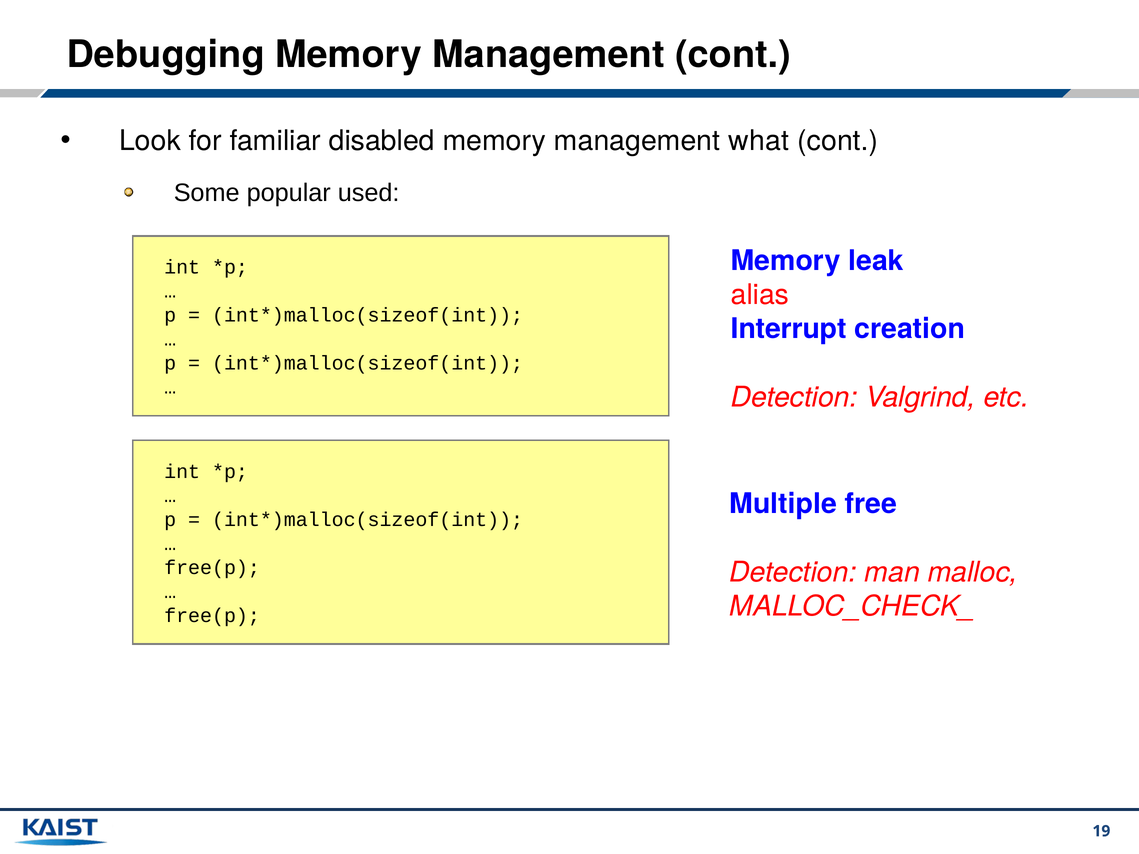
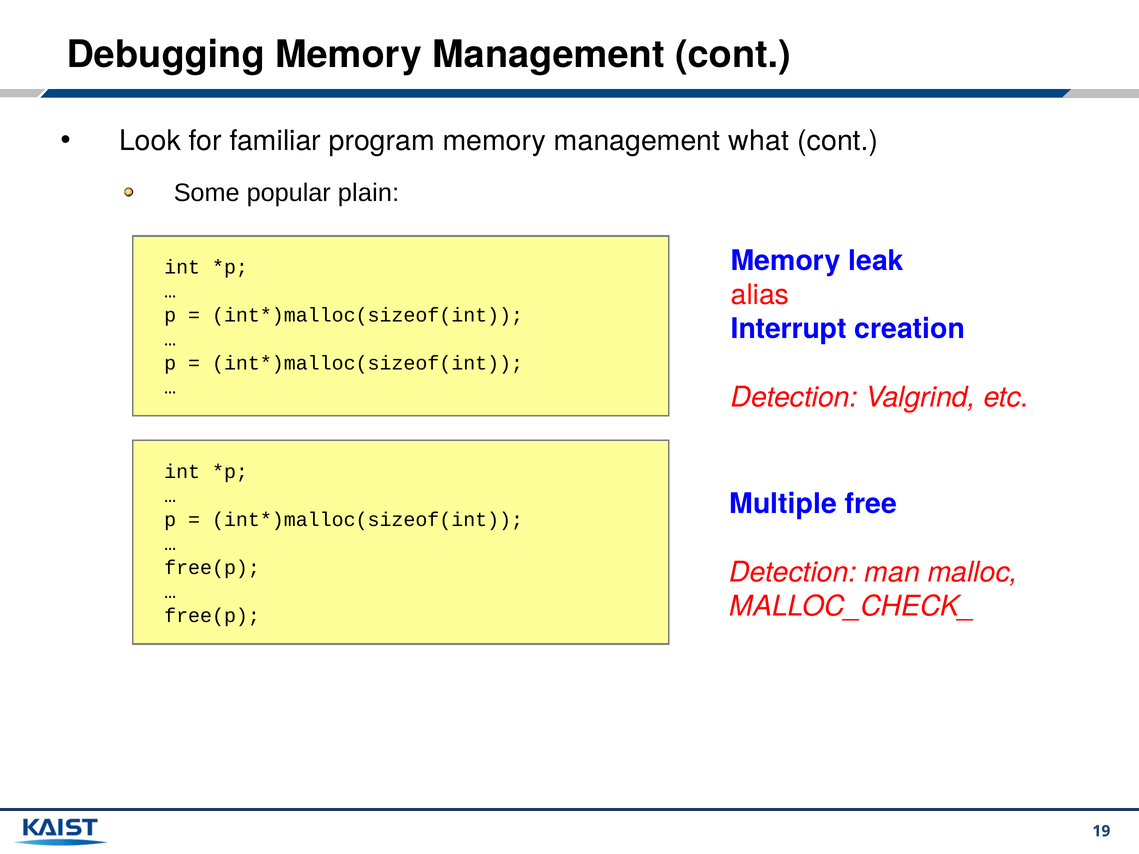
disabled: disabled -> program
used: used -> plain
